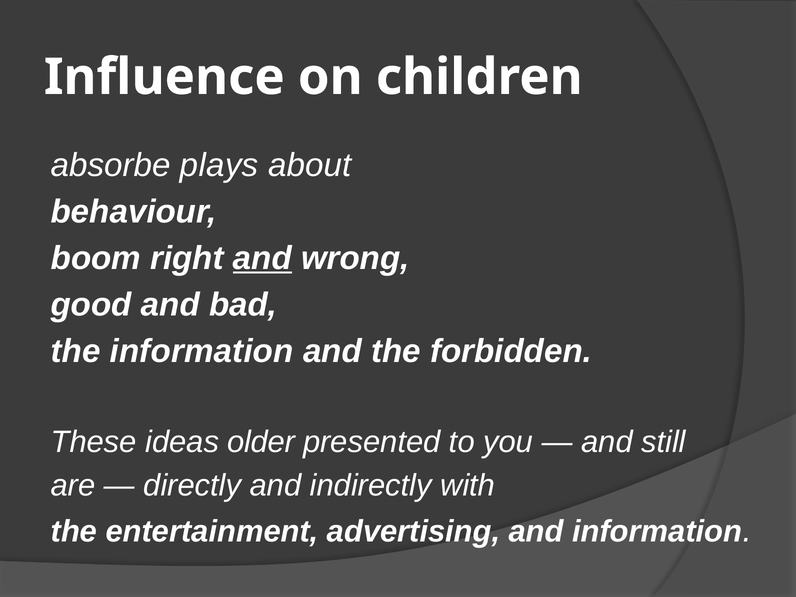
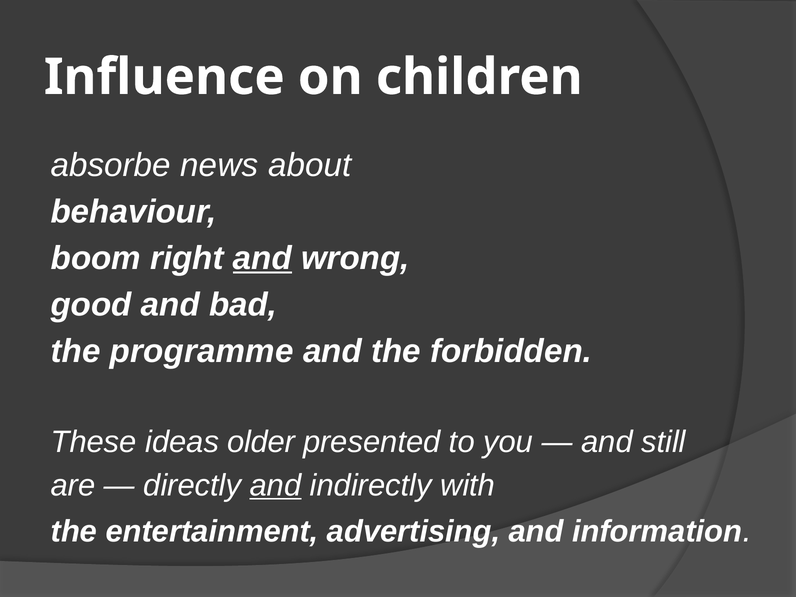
plays: plays -> news
the information: information -> programme
and at (276, 485) underline: none -> present
